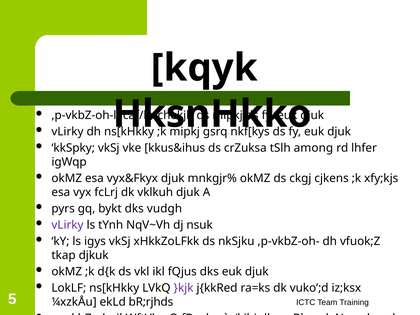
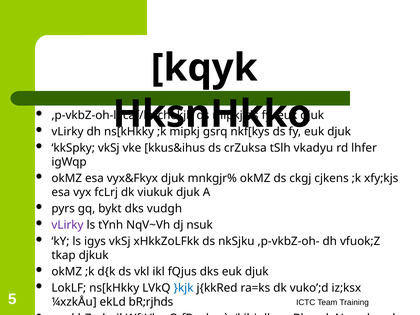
among: among -> vkadyu
vklkuh: vklkuh -> viukuk
}kjk colour: purple -> blue
